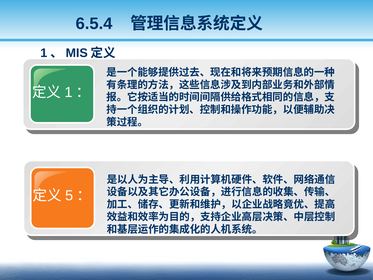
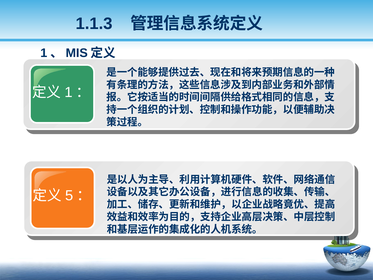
6.5.4: 6.5.4 -> 1.1.3
